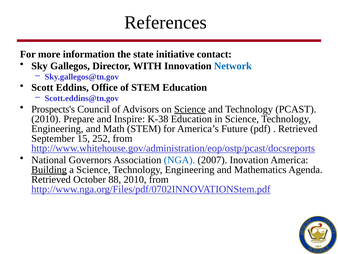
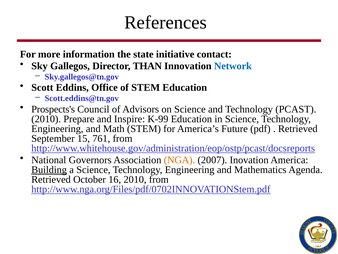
WITH: WITH -> THAN
Science at (190, 109) underline: present -> none
K-38: K-38 -> K-99
252: 252 -> 761
NGA colour: blue -> orange
88: 88 -> 16
